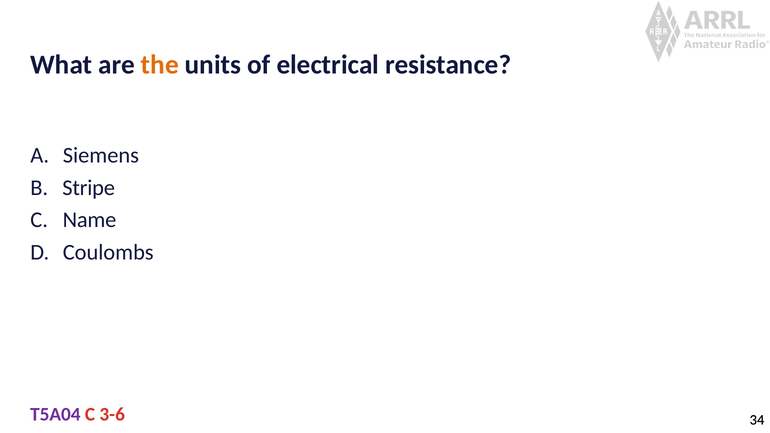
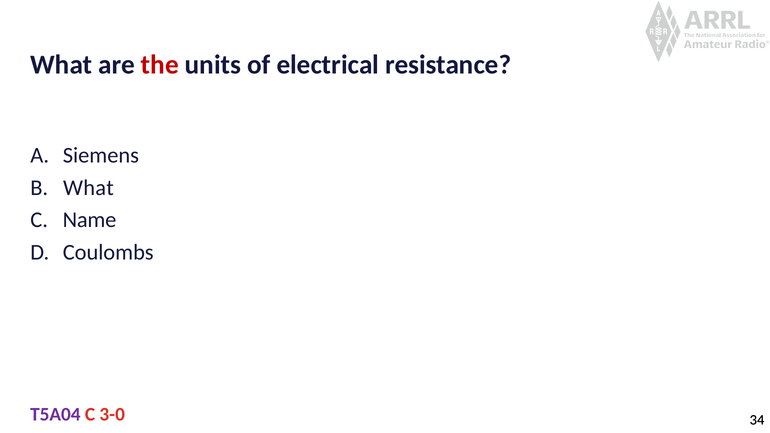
the colour: orange -> red
Stripe at (89, 188): Stripe -> What
3-6: 3-6 -> 3-0
